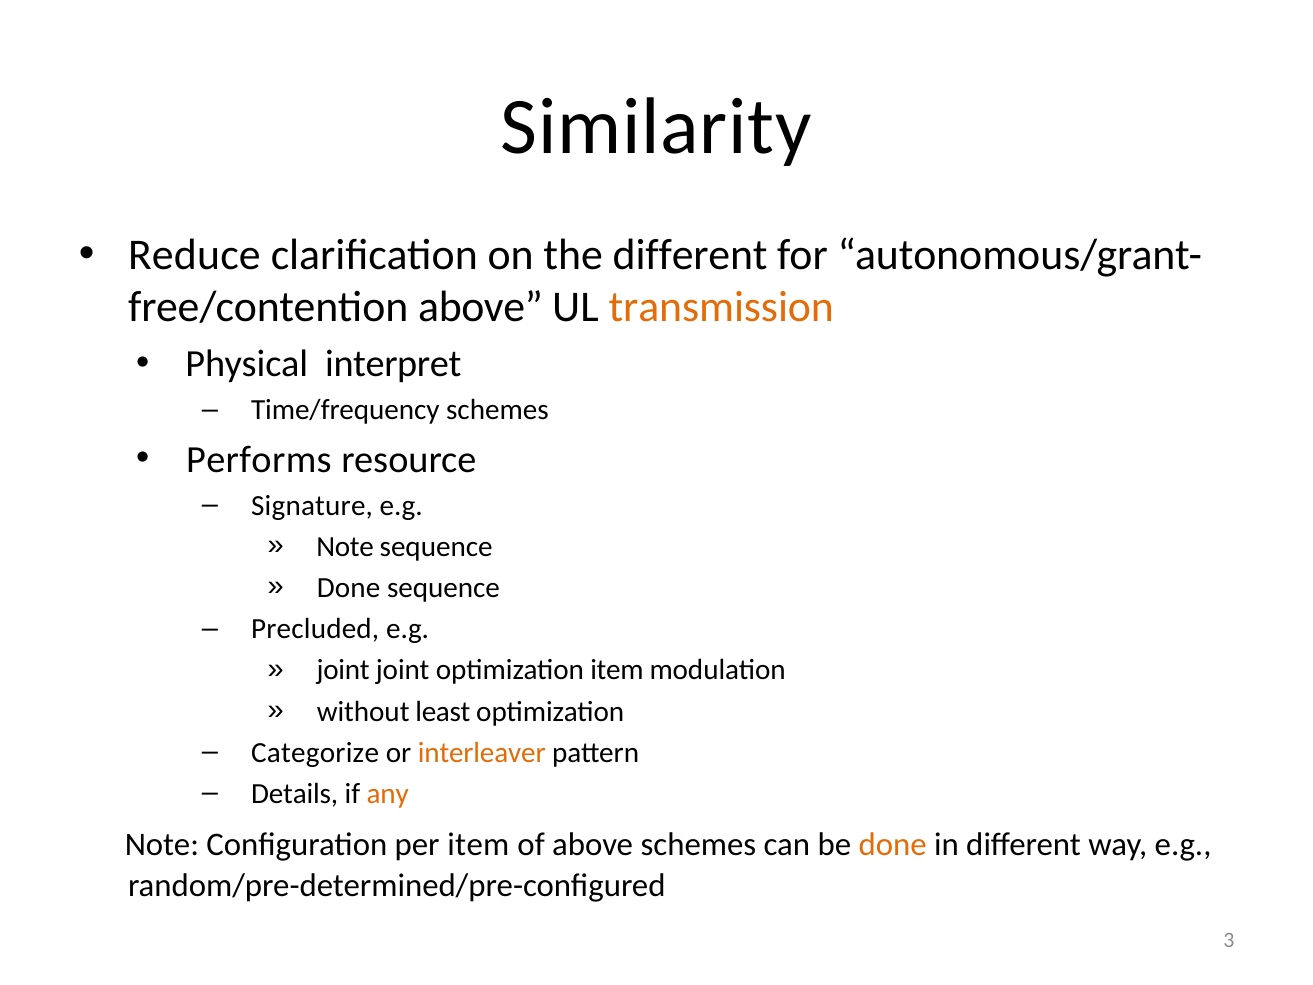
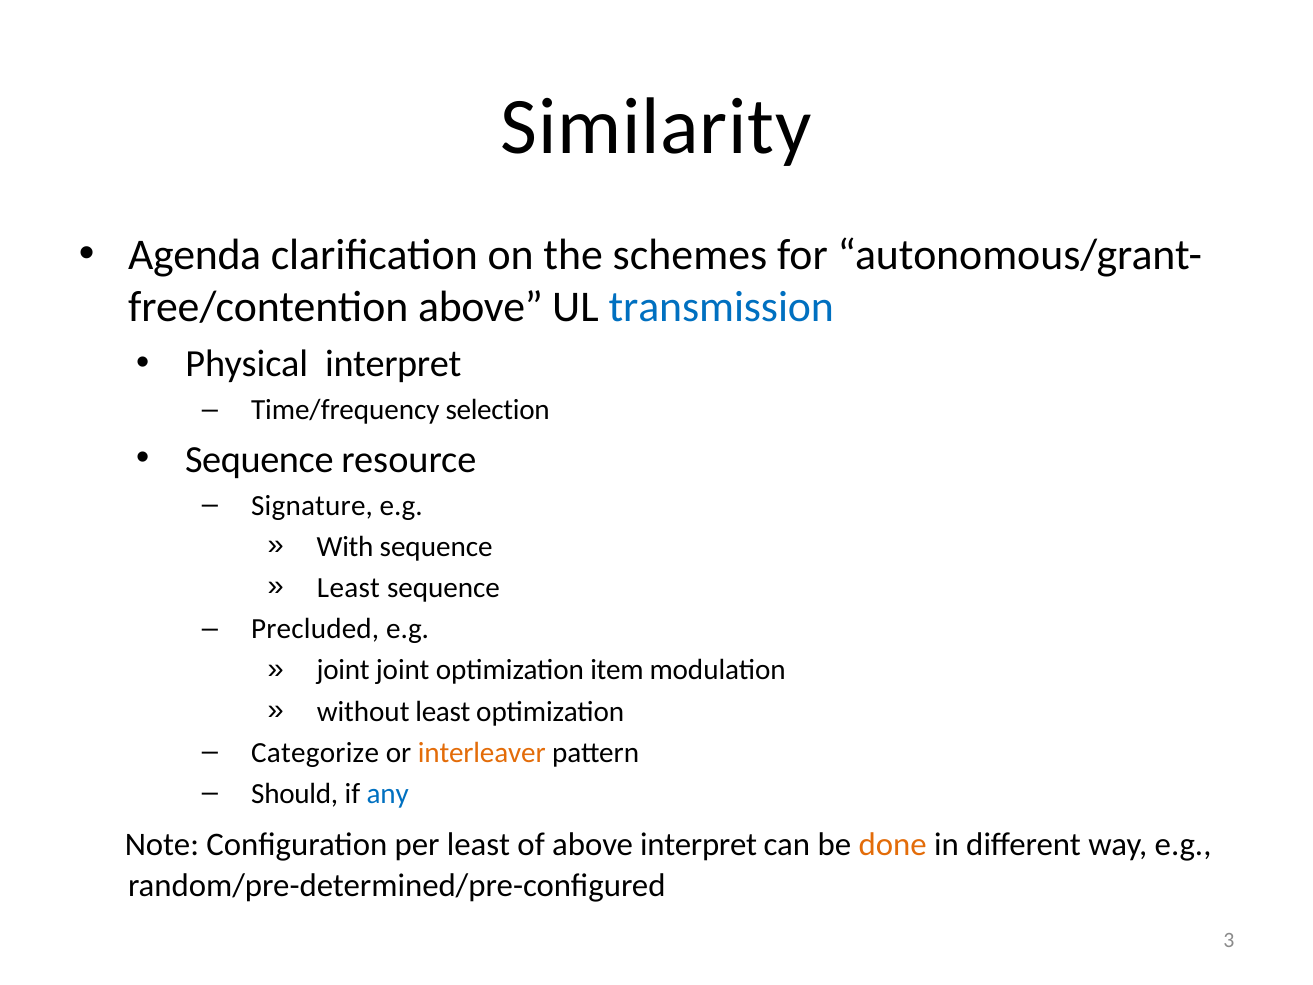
Reduce: Reduce -> Agenda
the different: different -> schemes
transmission colour: orange -> blue
Time/frequency schemes: schemes -> selection
Performs at (259, 459): Performs -> Sequence
Note at (345, 546): Note -> With
Done at (349, 588): Done -> Least
Details: Details -> Should
any colour: orange -> blue
per item: item -> least
above schemes: schemes -> interpret
